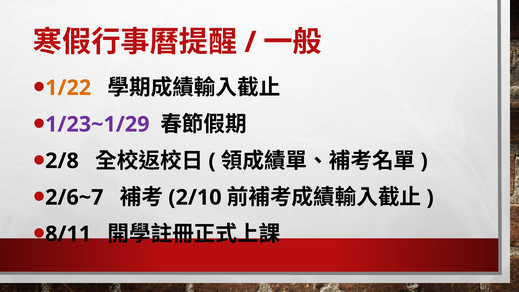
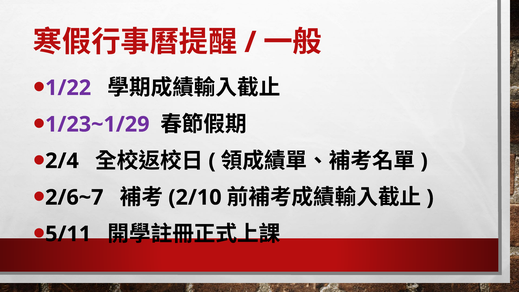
1/22 colour: orange -> purple
2/8: 2/8 -> 2/4
8/11: 8/11 -> 5/11
